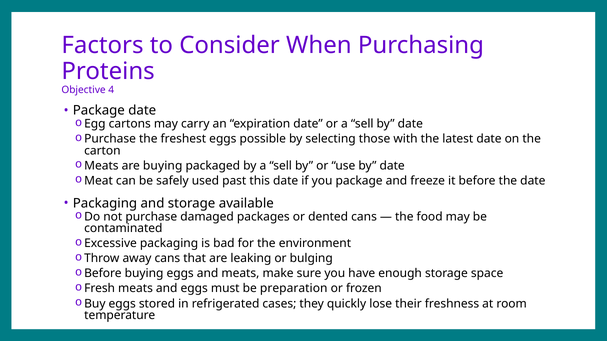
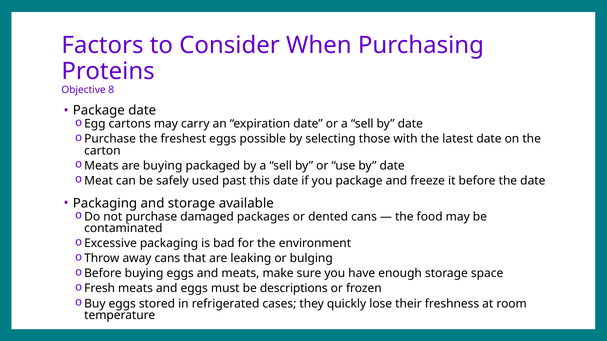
4: 4 -> 8
preparation: preparation -> descriptions
